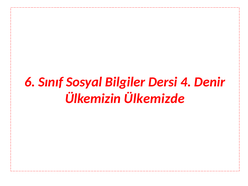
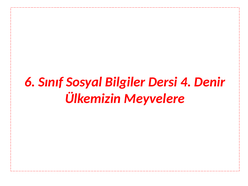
Ülkemizde: Ülkemizde -> Meyvelere
